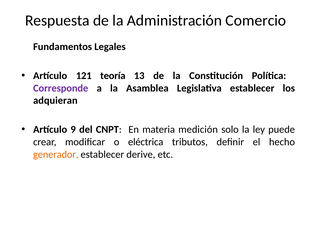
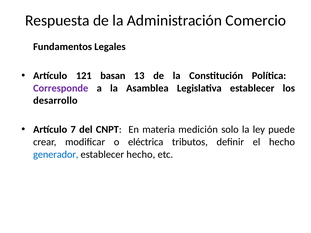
teoría: teoría -> basan
adquieran: adquieran -> desarrollo
9: 9 -> 7
generador colour: orange -> blue
establecer derive: derive -> hecho
